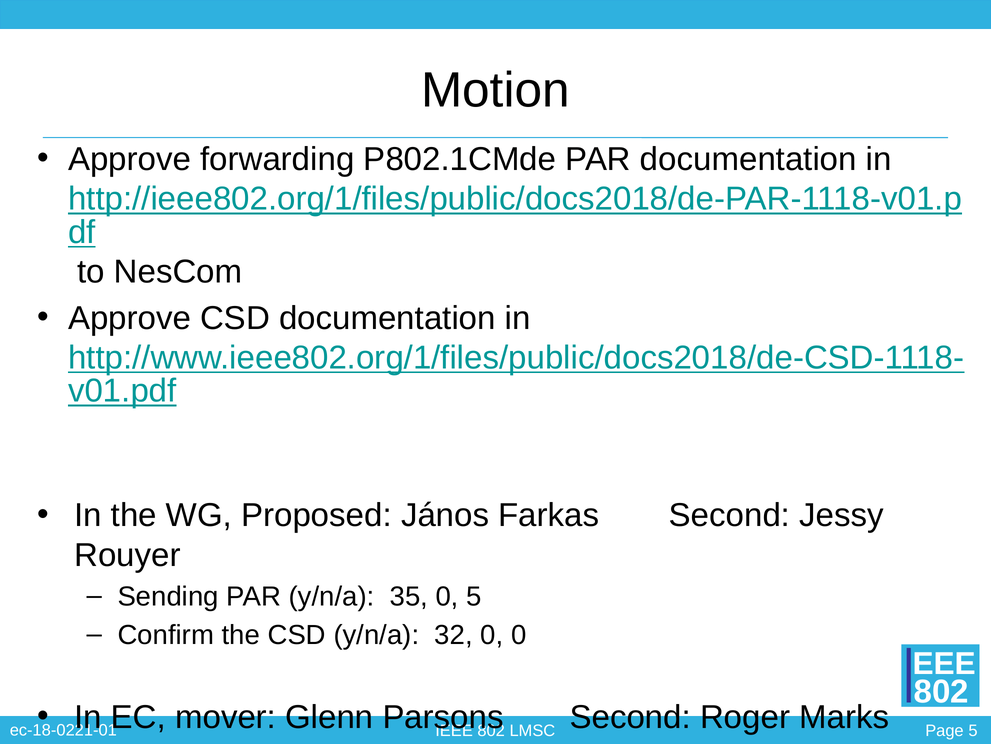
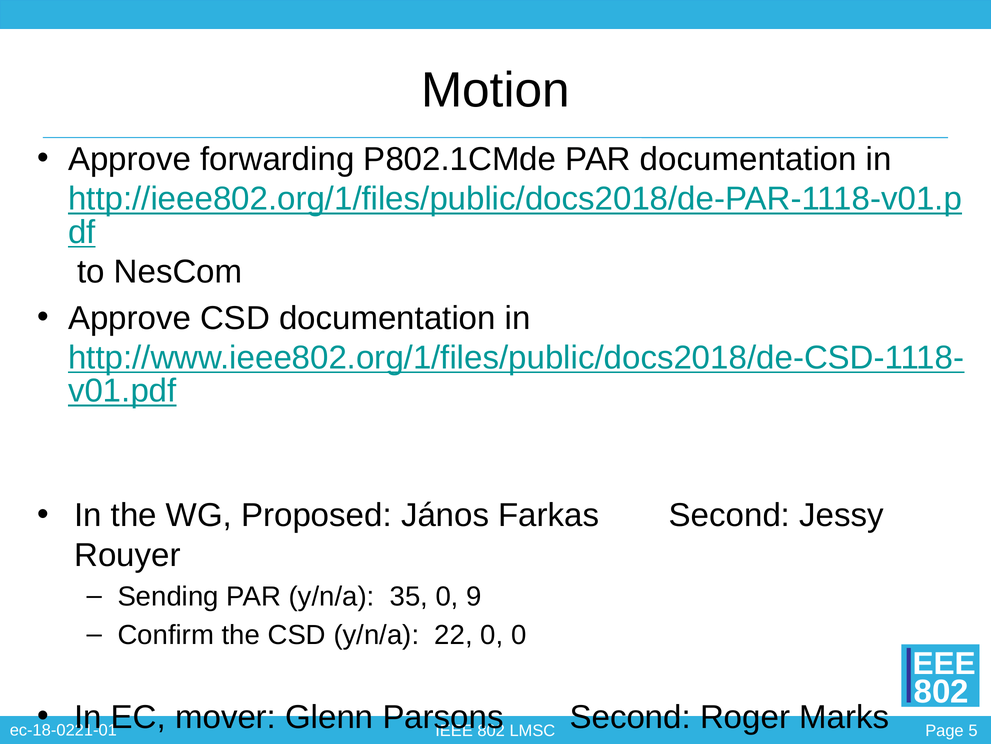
0 5: 5 -> 9
32: 32 -> 22
